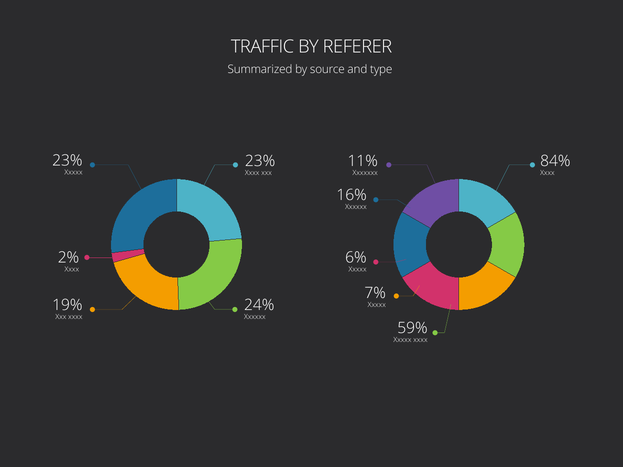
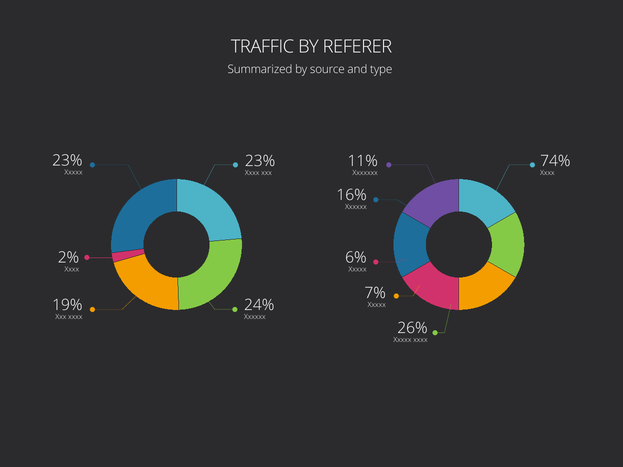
84%: 84% -> 74%
59%: 59% -> 26%
